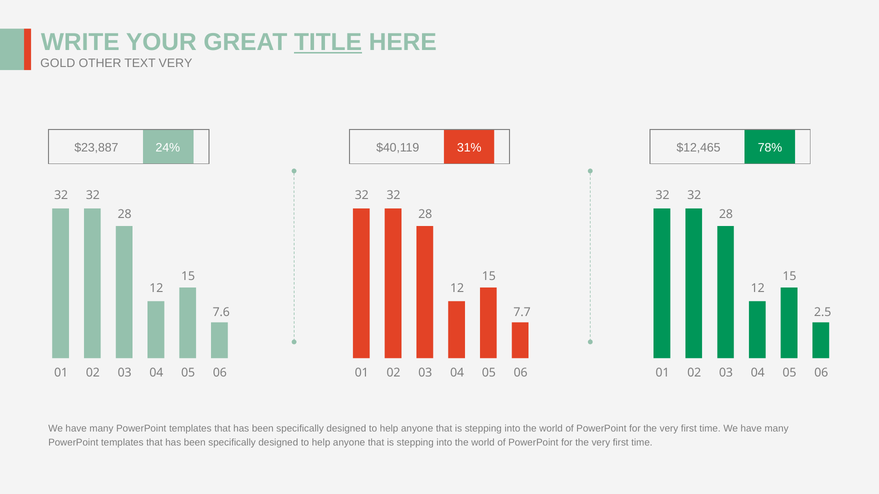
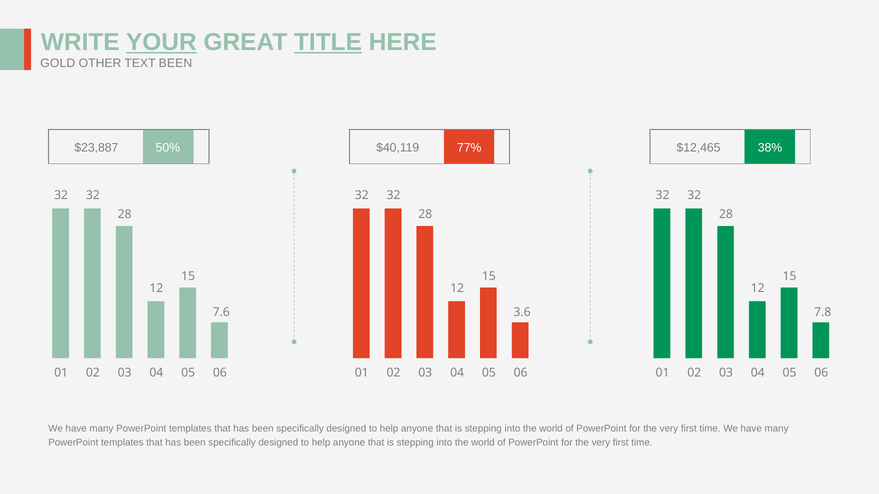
YOUR underline: none -> present
TEXT VERY: VERY -> BEEN
24%: 24% -> 50%
31%: 31% -> 77%
78%: 78% -> 38%
7.7: 7.7 -> 3.6
2.5: 2.5 -> 7.8
